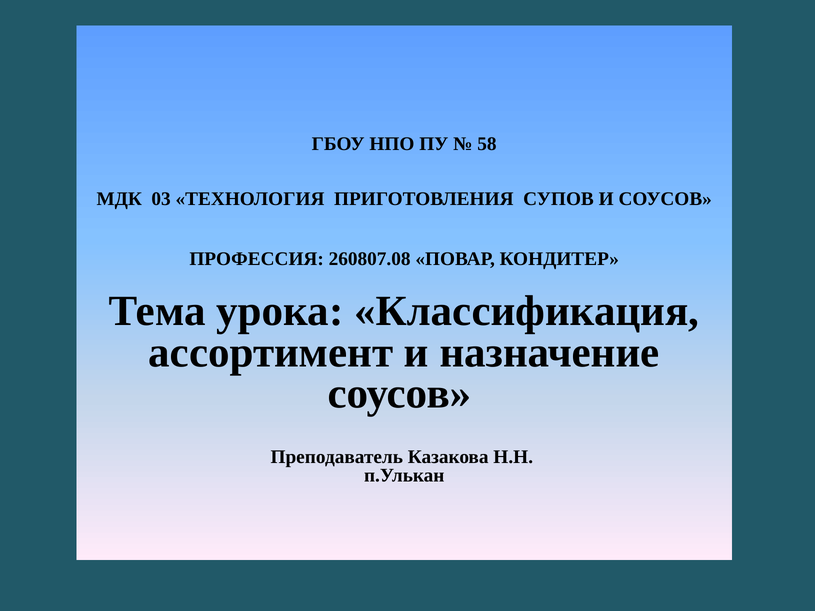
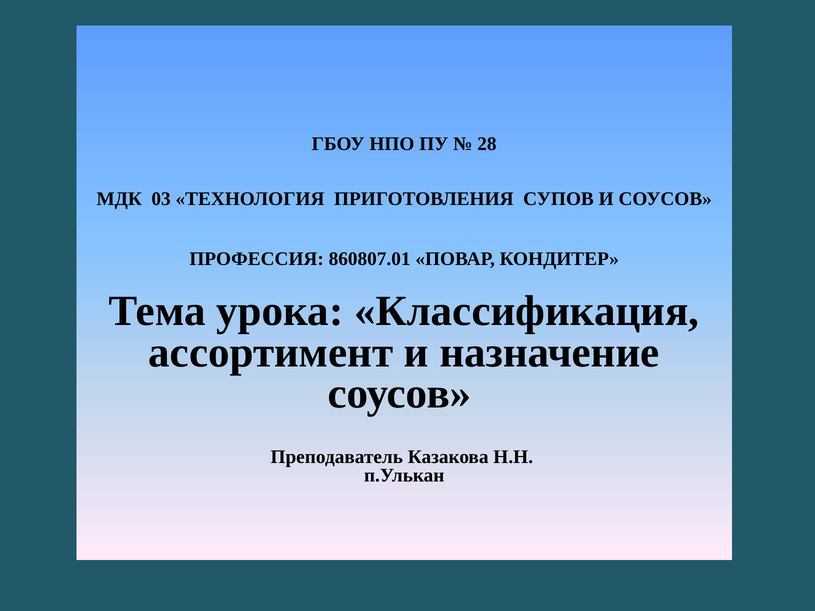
58: 58 -> 28
260807.08: 260807.08 -> 860807.01
